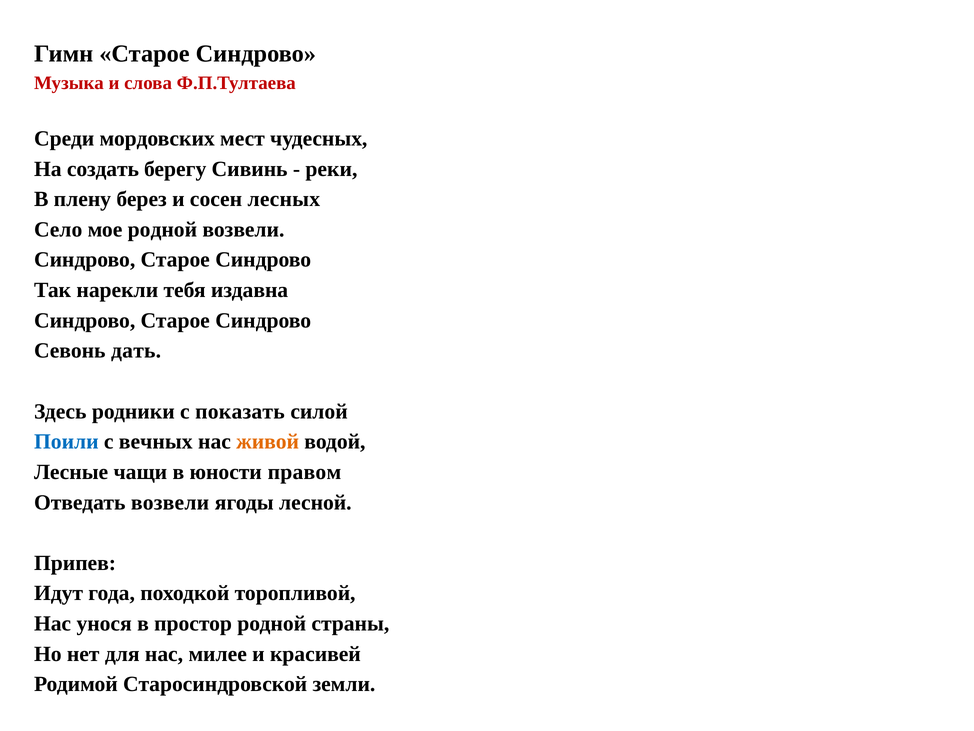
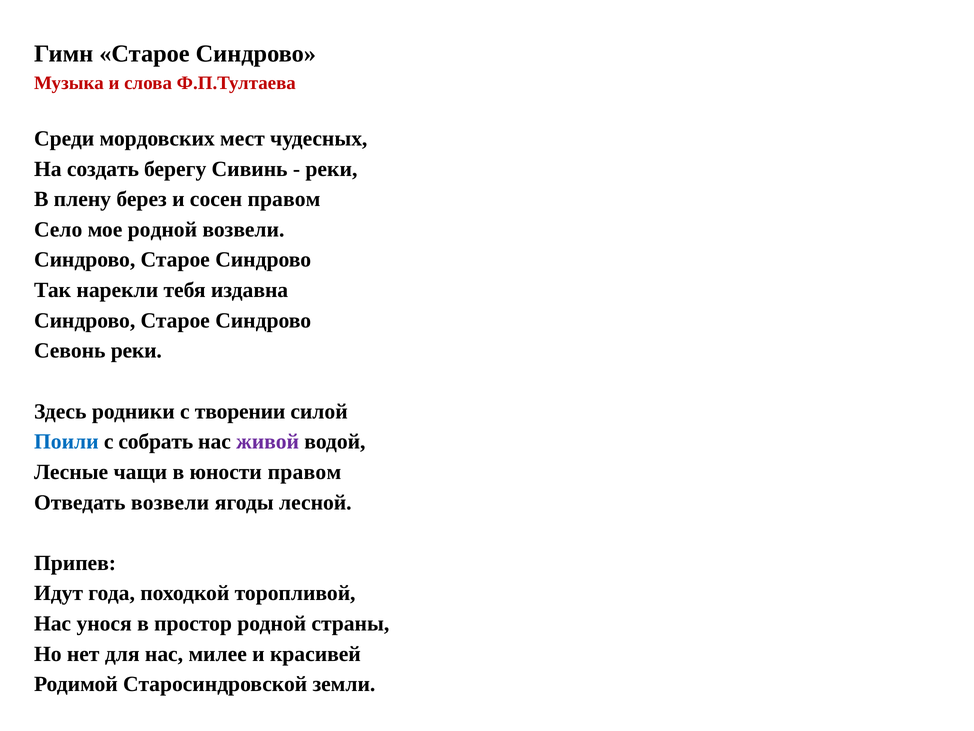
сосен лесных: лесных -> правом
Севонь дать: дать -> реки
показать: показать -> творении
вечных: вечных -> собрать
живой colour: orange -> purple
